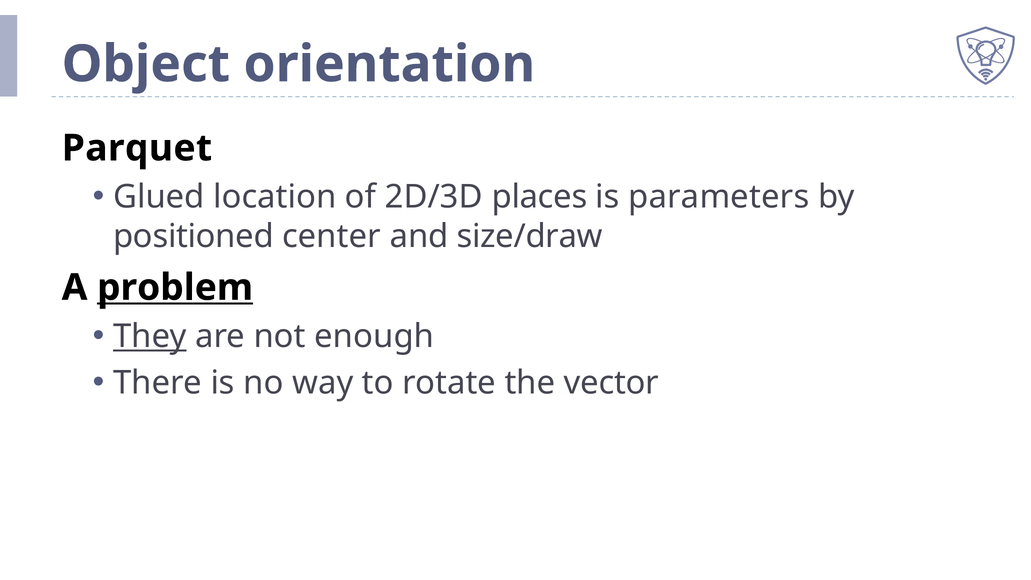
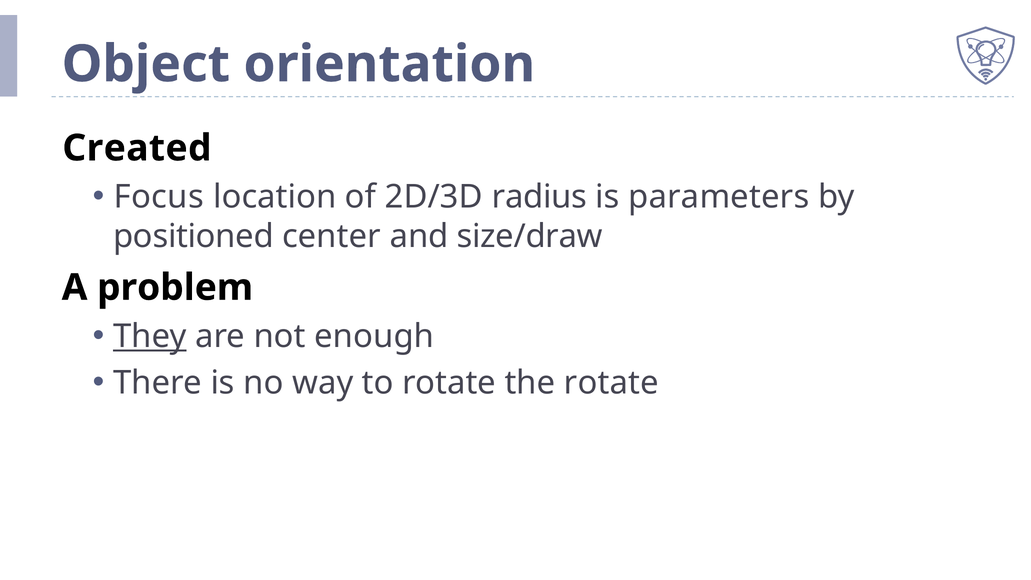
Parquet: Parquet -> Created
Glued: Glued -> Focus
places: places -> radius
problem underline: present -> none
the vector: vector -> rotate
